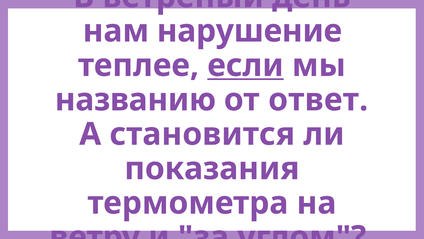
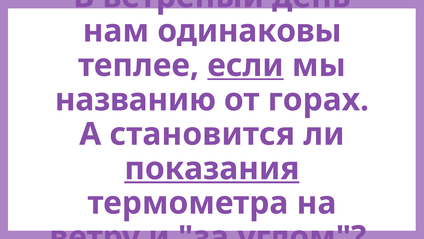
нарушение: нарушение -> одинаковы
ответ: ответ -> горах
показания underline: none -> present
